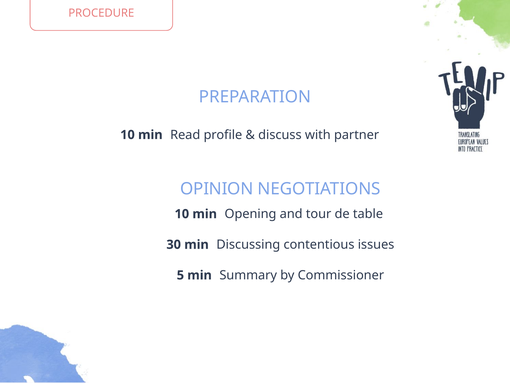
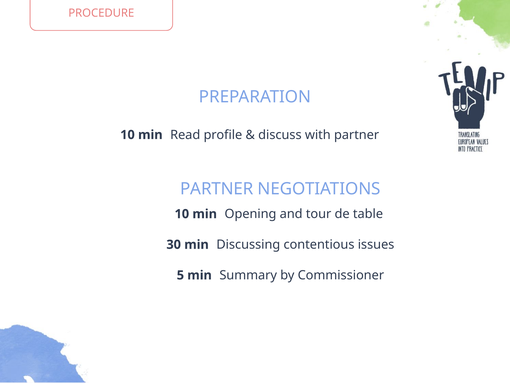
OPINION at (217, 189): OPINION -> PARTNER
